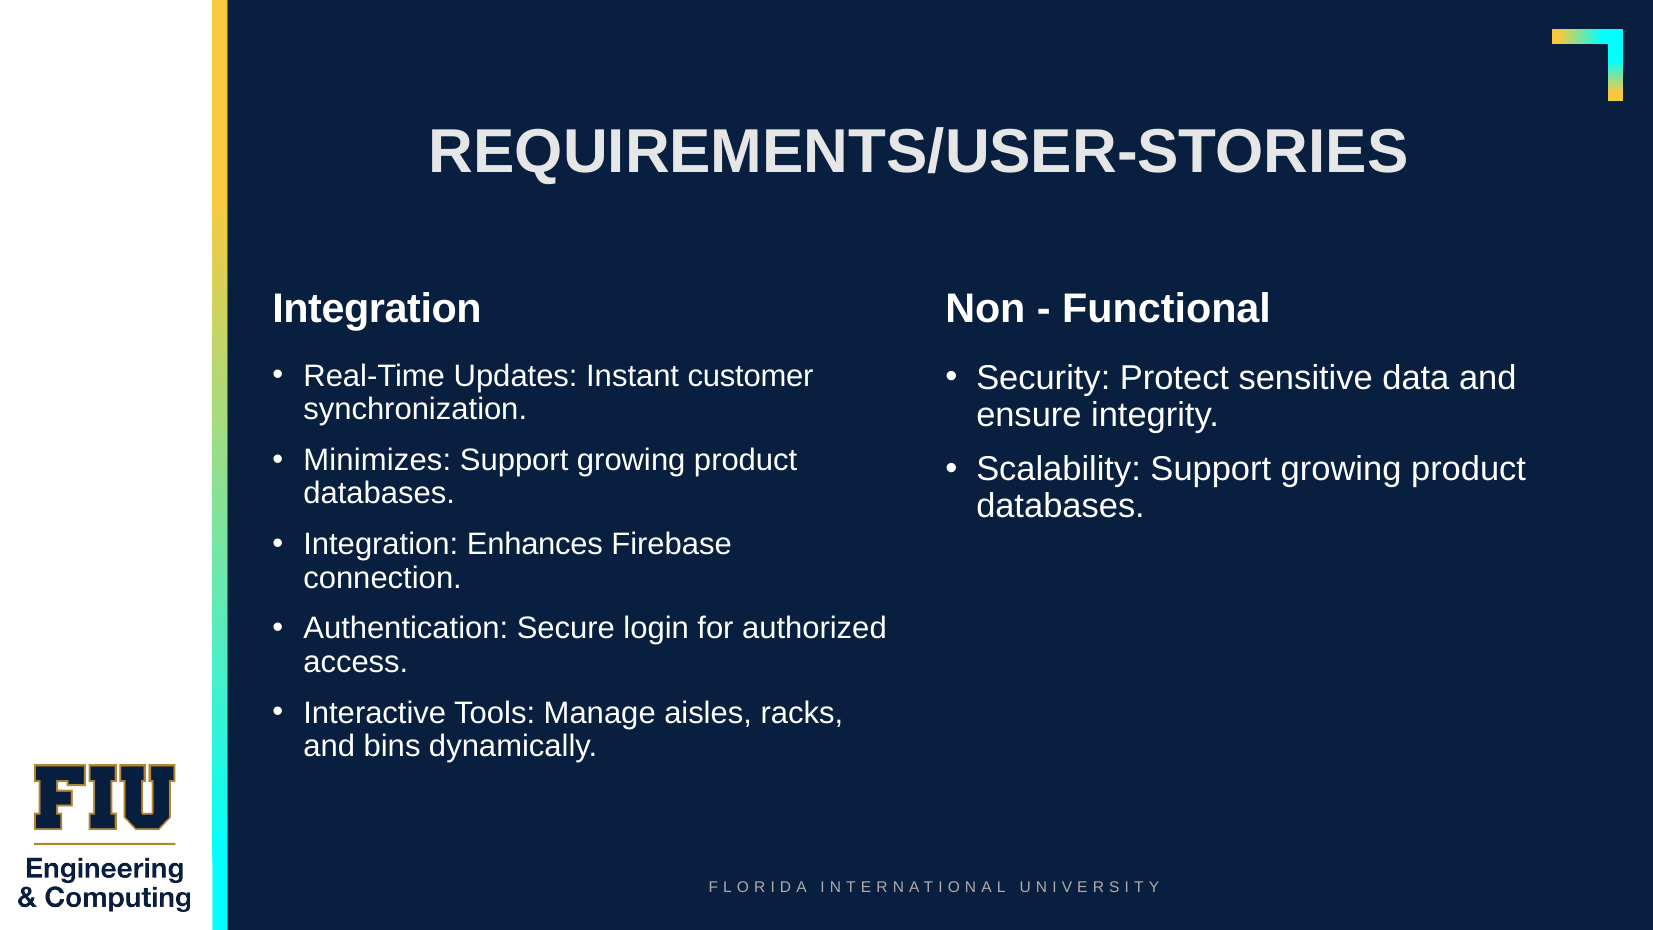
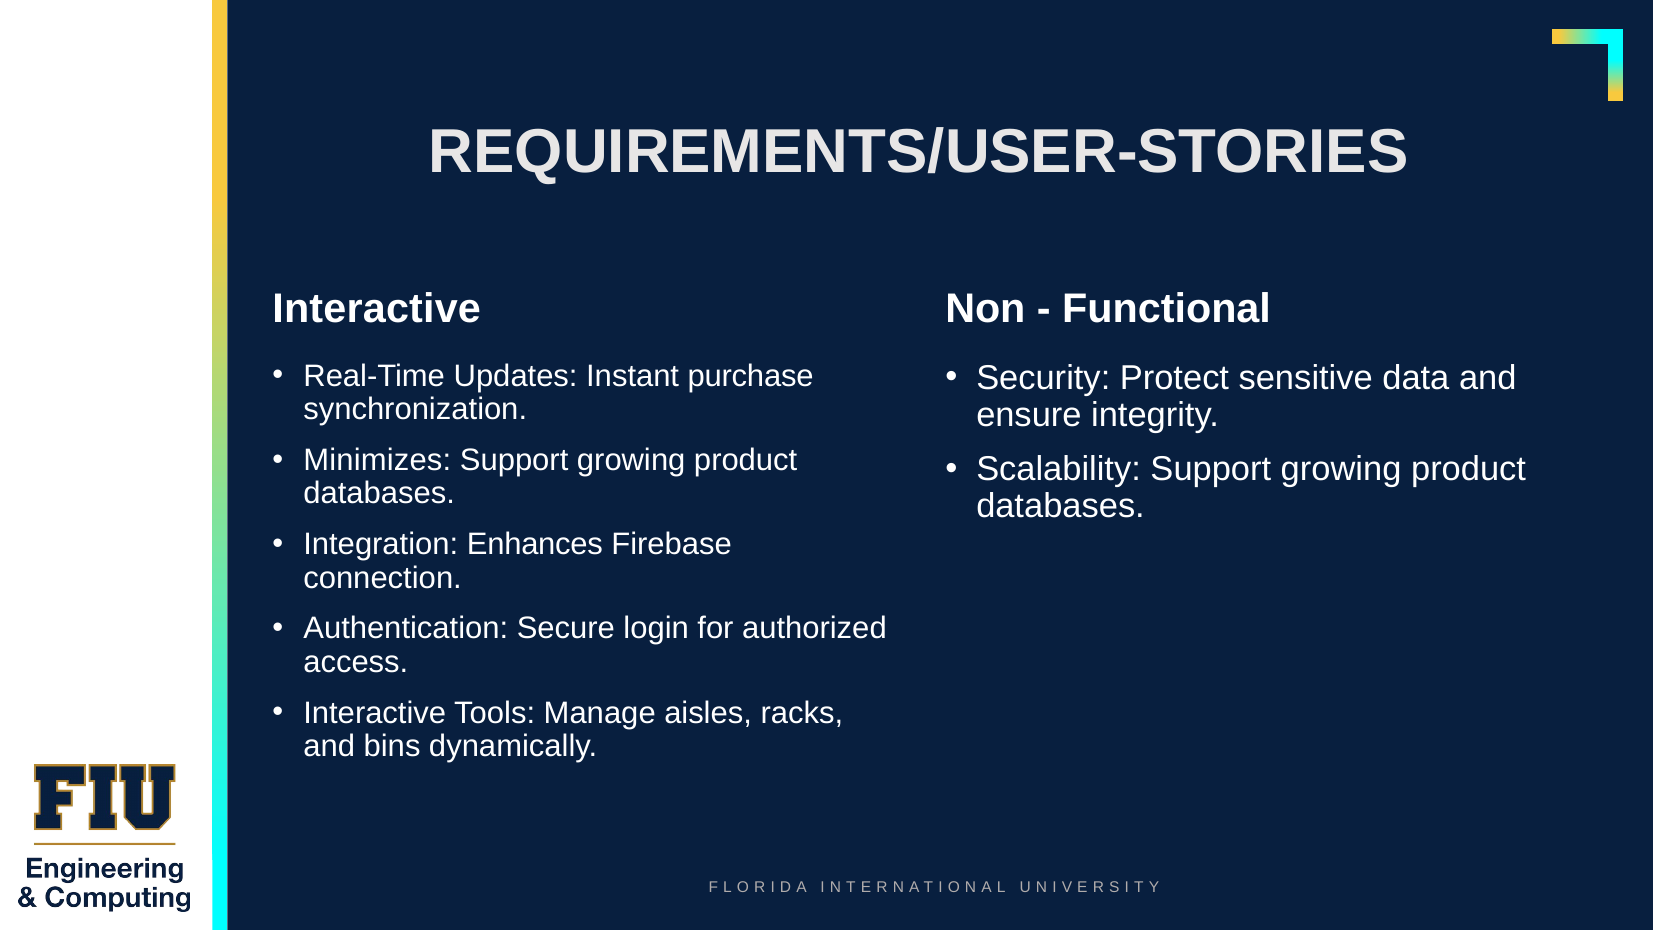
Integration at (377, 309): Integration -> Interactive
customer: customer -> purchase
